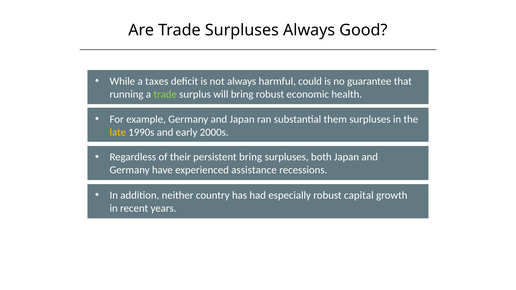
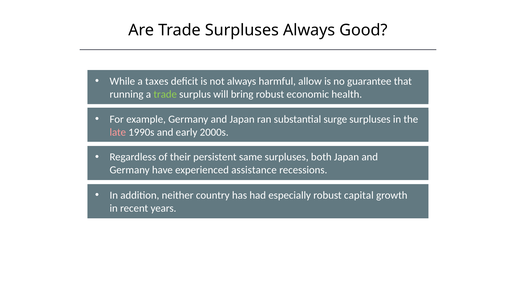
could: could -> allow
them: them -> surge
late colour: yellow -> pink
persistent bring: bring -> same
